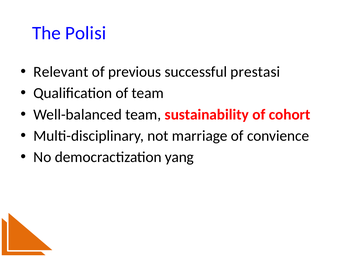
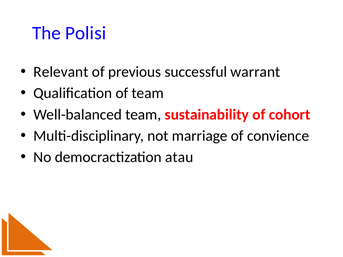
prestasi: prestasi -> warrant
yang: yang -> atau
